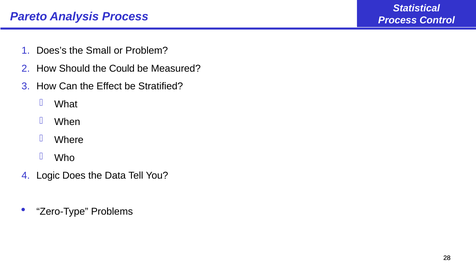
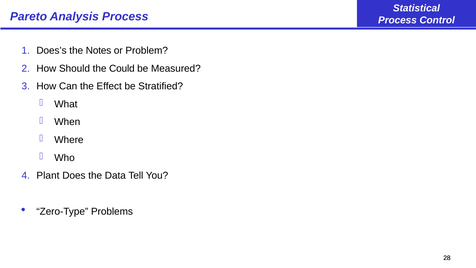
Small: Small -> Notes
Logic: Logic -> Plant
